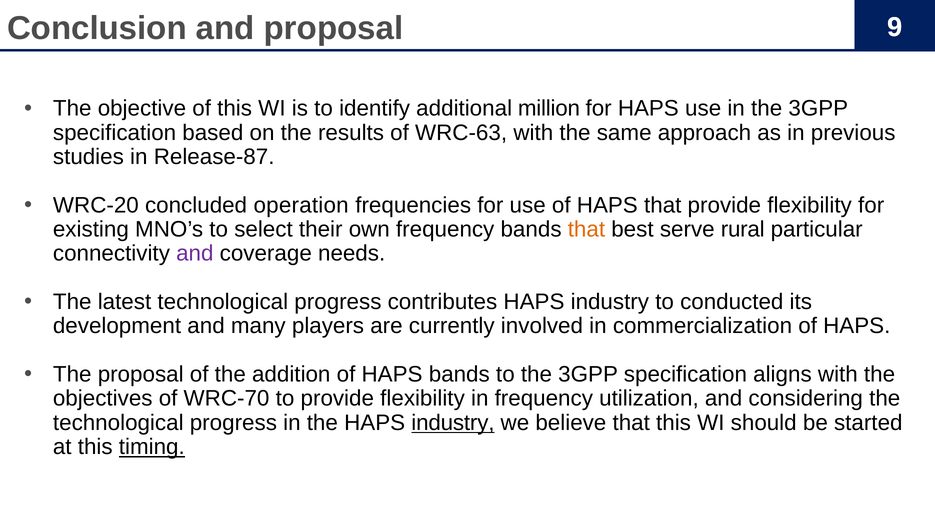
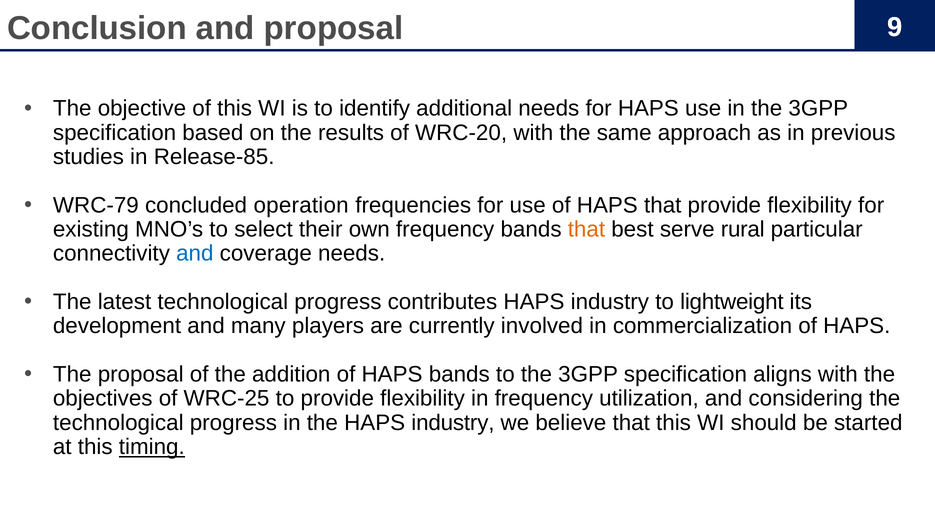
additional million: million -> needs
WRC-63: WRC-63 -> WRC-20
Release-87: Release-87 -> Release-85
WRC-20: WRC-20 -> WRC-79
and at (195, 254) colour: purple -> blue
conducted: conducted -> lightweight
WRC-70: WRC-70 -> WRC-25
industry at (453, 423) underline: present -> none
